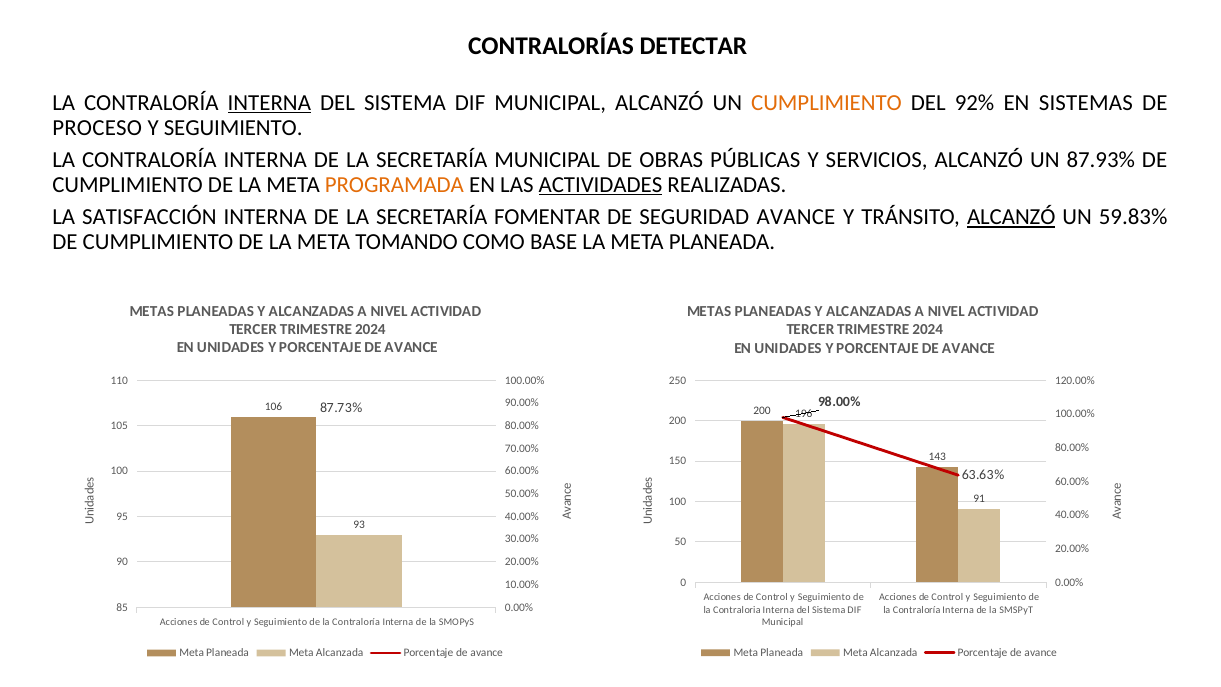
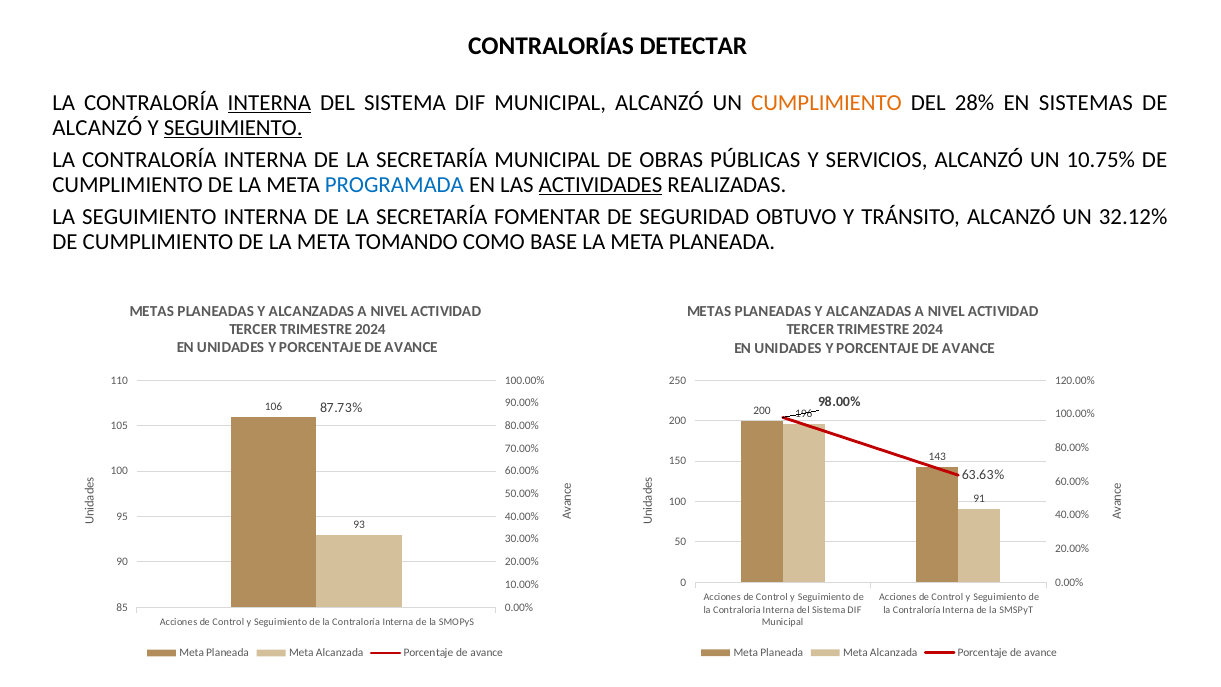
92%: 92% -> 28%
PROCESO at (97, 128): PROCESO -> ALCANZÓ
SEGUIMIENTO at (233, 128) underline: none -> present
87.93%: 87.93% -> 10.75%
PROGRAMADA colour: orange -> blue
LA SATISFACCIÓN: SATISFACCIÓN -> SEGUIMIENTO
SEGURIDAD AVANCE: AVANCE -> OBTUVO
ALCANZÓ at (1011, 217) underline: present -> none
59.83%: 59.83% -> 32.12%
